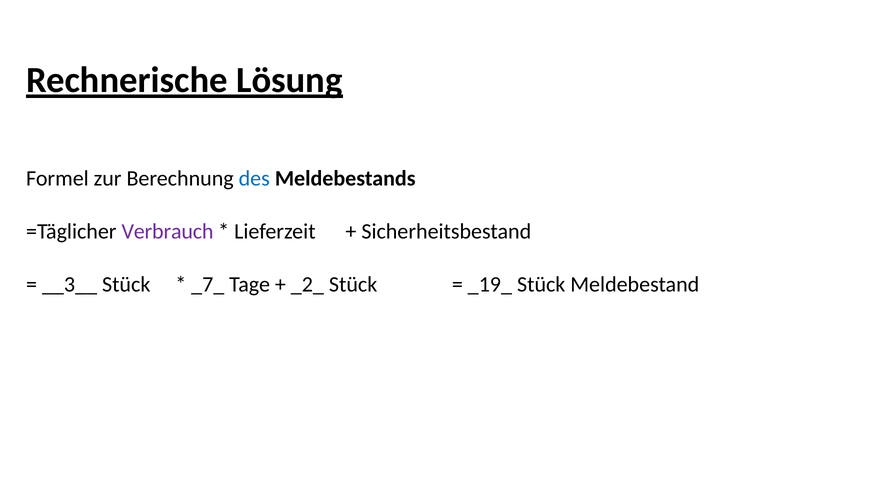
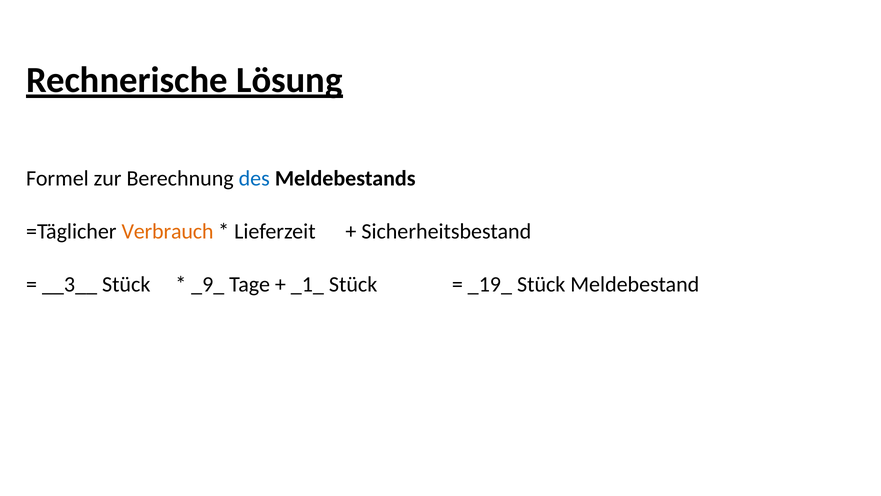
Verbrauch colour: purple -> orange
_7_: _7_ -> _9_
_2_: _2_ -> _1_
